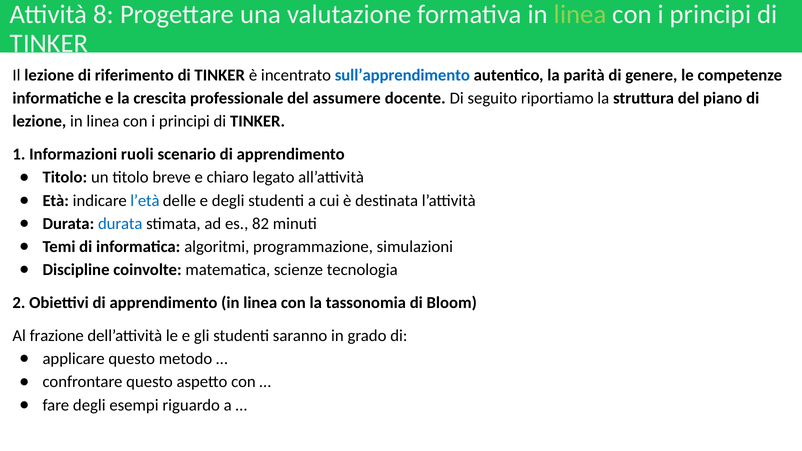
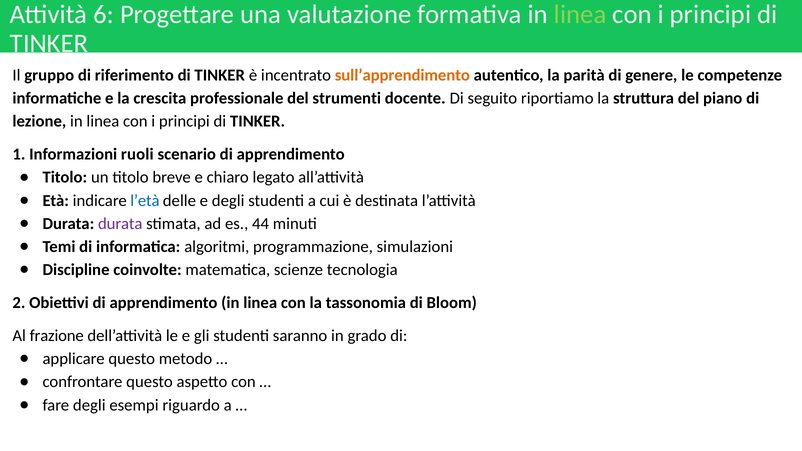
8: 8 -> 6
Il lezione: lezione -> gruppo
sull’apprendimento colour: blue -> orange
assumere: assumere -> strumenti
durata at (120, 224) colour: blue -> purple
82: 82 -> 44
